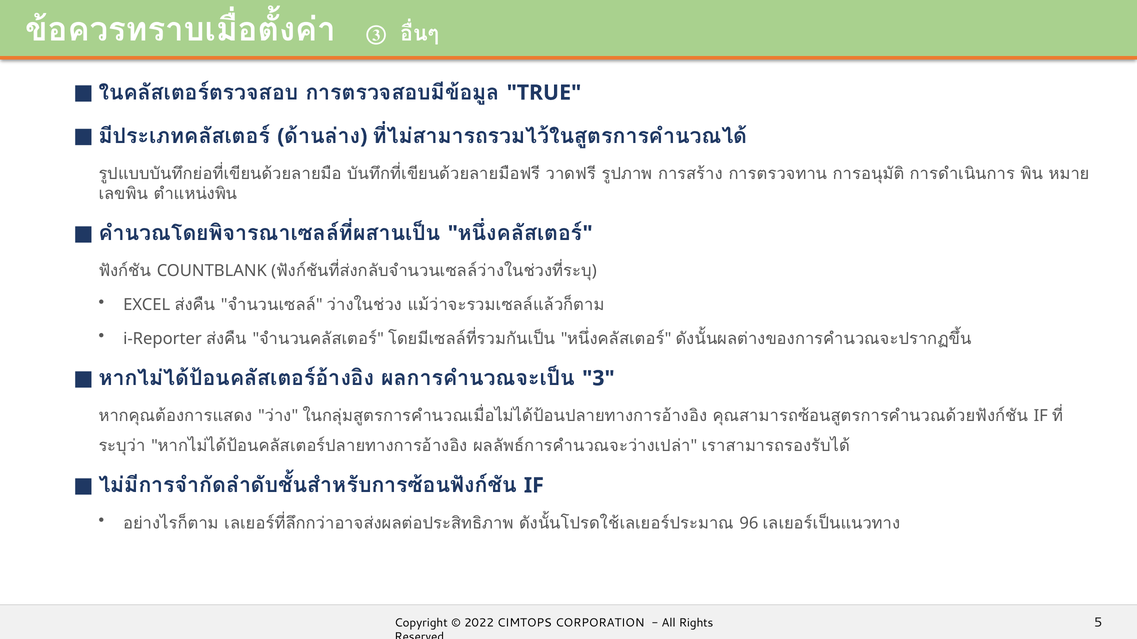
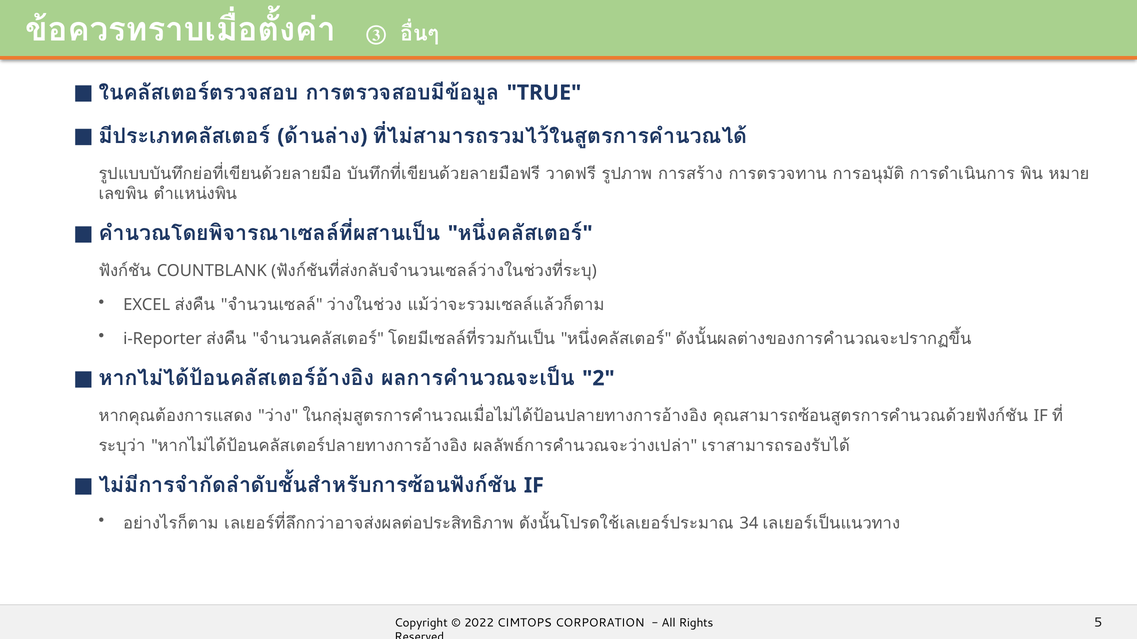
3: 3 -> 2
96: 96 -> 34
